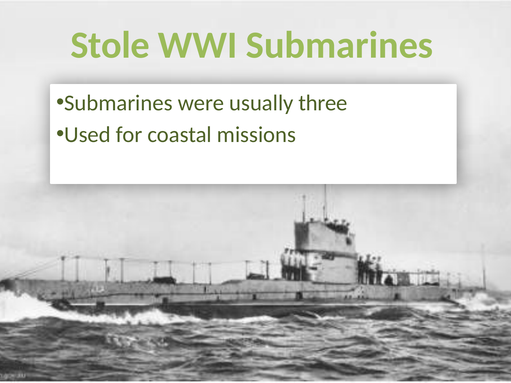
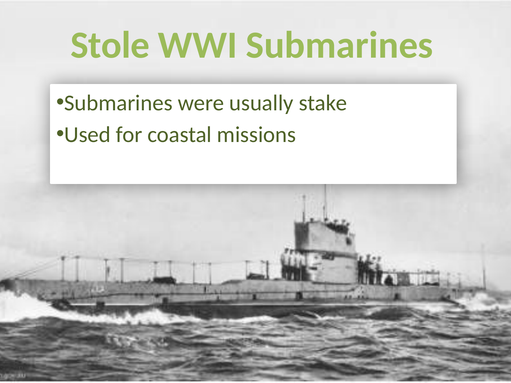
three: three -> stake
